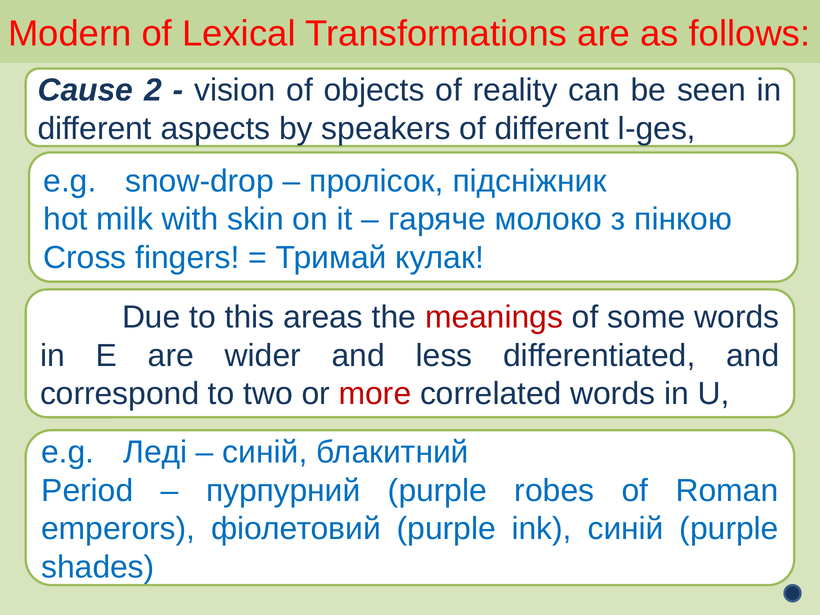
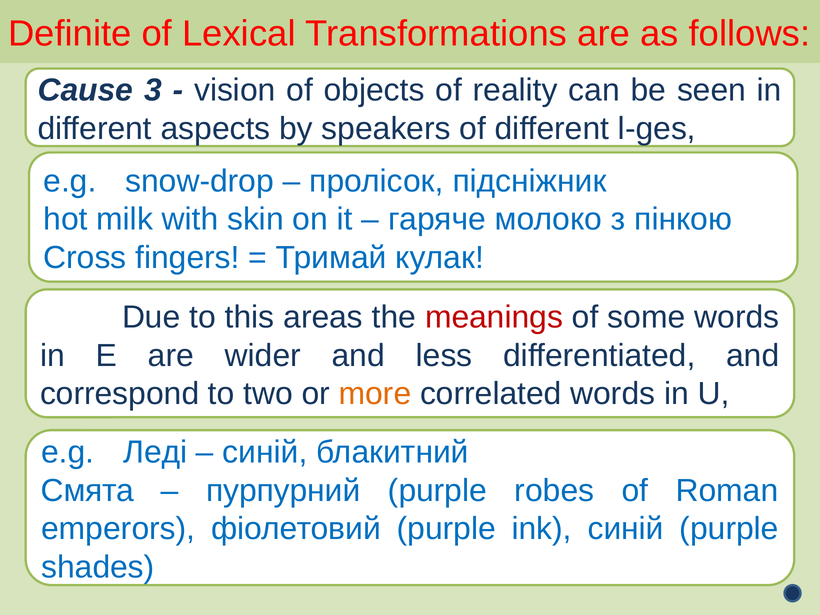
Modern: Modern -> Definite
2: 2 -> 3
more colour: red -> orange
Period: Period -> Смята
